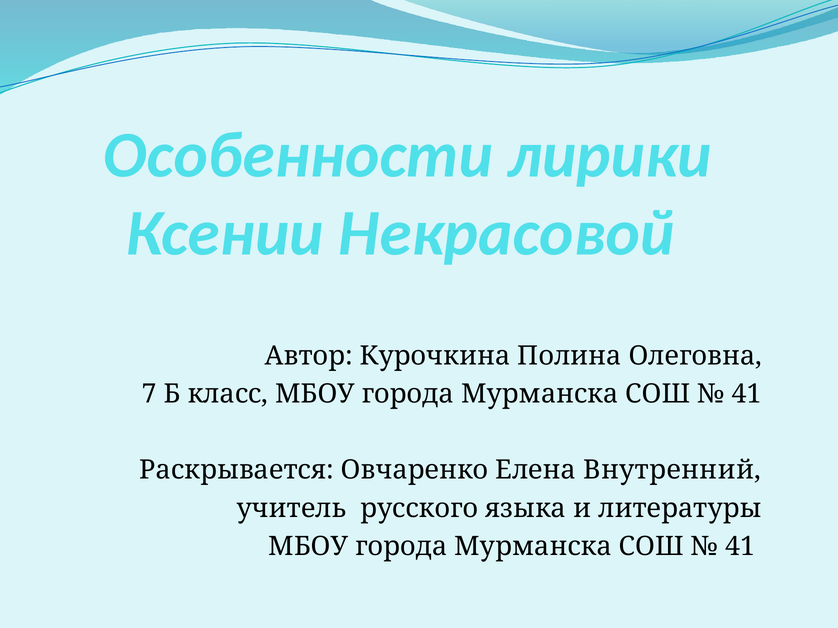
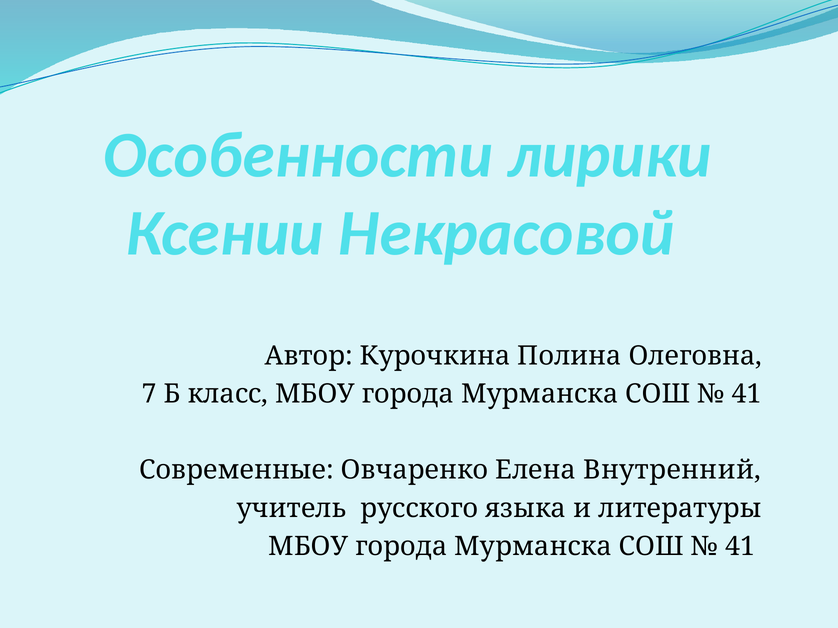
Раскрывается: Раскрывается -> Современные
